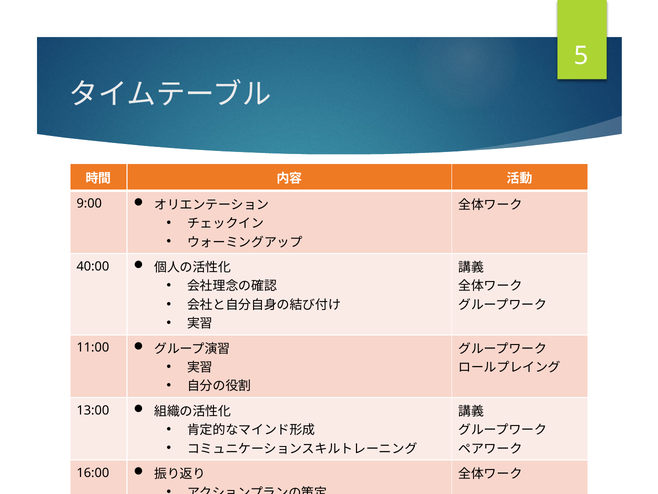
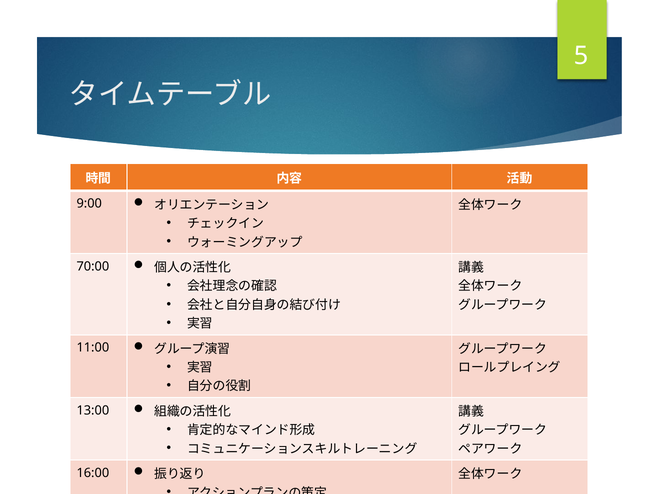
40:00: 40:00 -> 70:00
